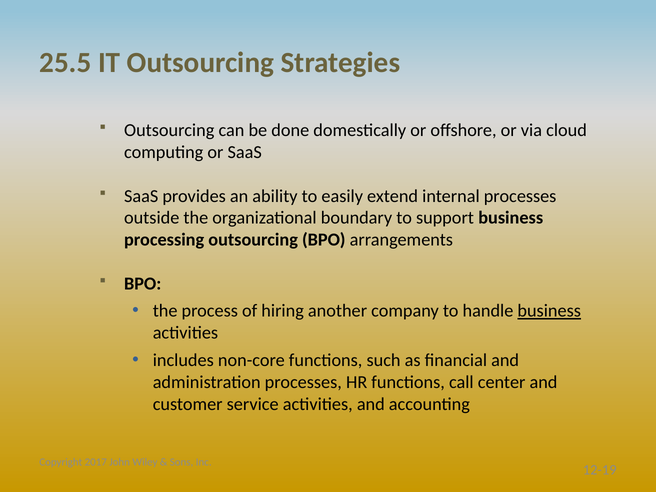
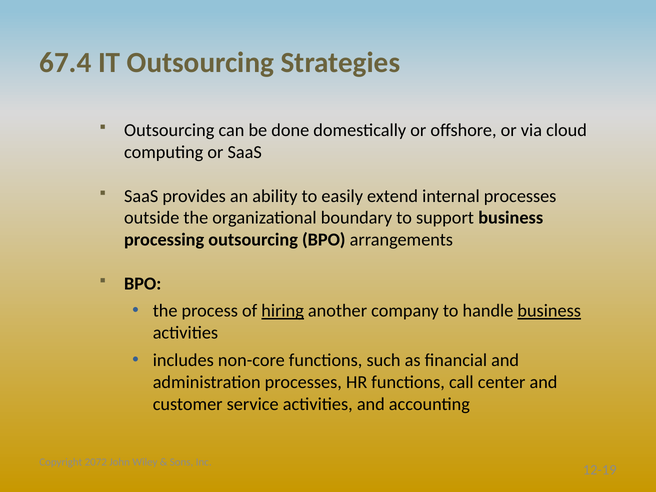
25.5: 25.5 -> 67.4
hiring underline: none -> present
2017: 2017 -> 2072
